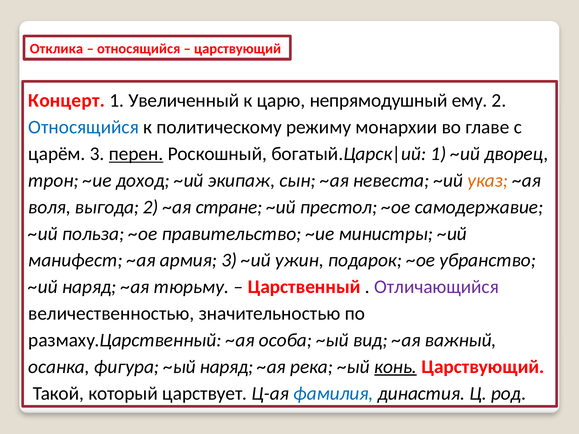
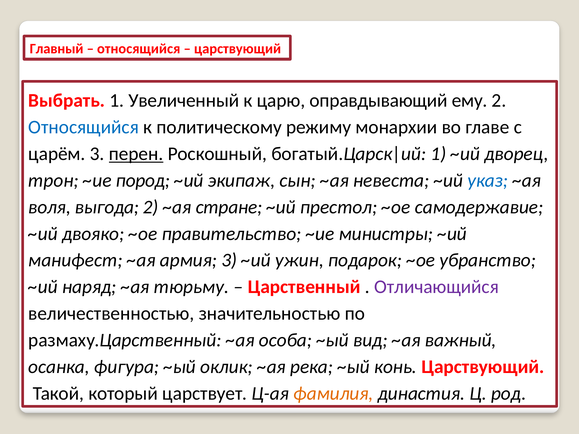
Отклика: Отклика -> Главный
Концерт: Концерт -> Выбрать
непрямодушный: непрямодушный -> оправдывающий
доход: доход -> пород
указ colour: orange -> blue
польза: польза -> двояко
~ый наряд: наряд -> оклик
конь underline: present -> none
фамилия colour: blue -> orange
